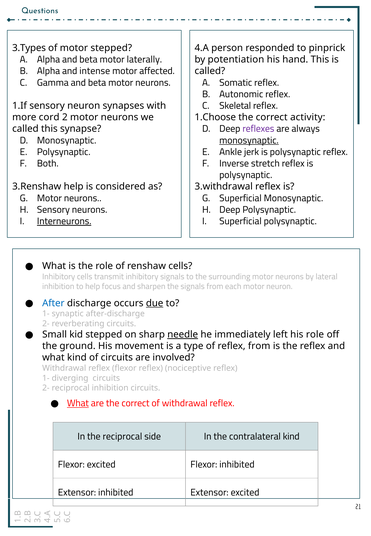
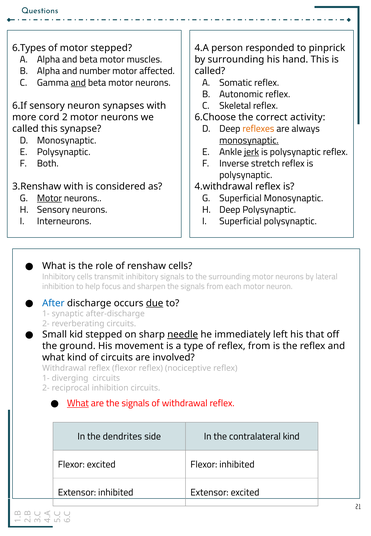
3.Types: 3.Types -> 6.Types
by potentiation: potentiation -> surrounding
laterally: laterally -> muscles
intense: intense -> number
and at (78, 83) underline: none -> present
1.If: 1.If -> 6.If
1.Choose: 1.Choose -> 6.Choose
reflexes colour: purple -> orange
jerk underline: none -> present
3.Renshaw help: help -> with
3.withdrawal: 3.withdrawal -> 4.withdrawal
Motor at (49, 198) underline: none -> present
Interneurons underline: present -> none
his role: role -> that
are the correct: correct -> signals
the reciprocal: reciprocal -> dendrites
